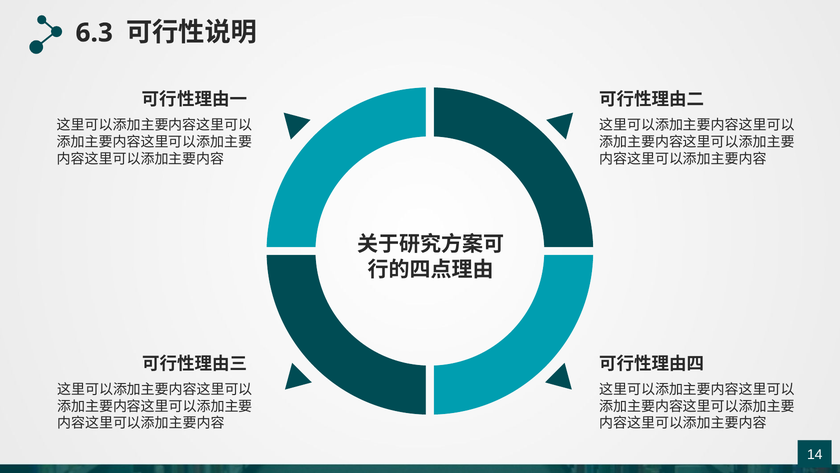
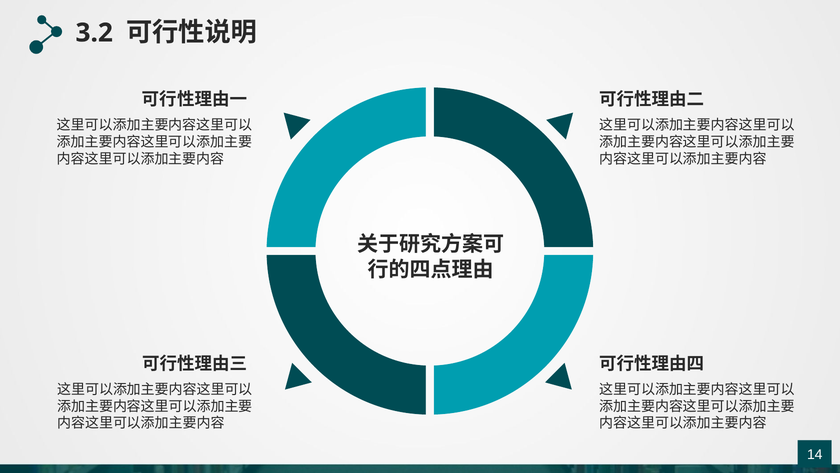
6.3: 6.3 -> 3.2
